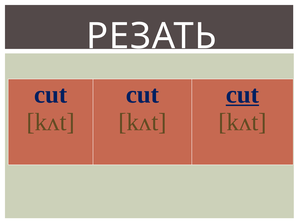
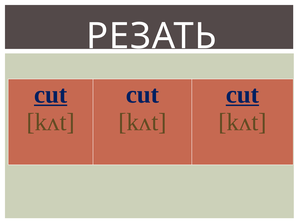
cut at (51, 95) underline: none -> present
